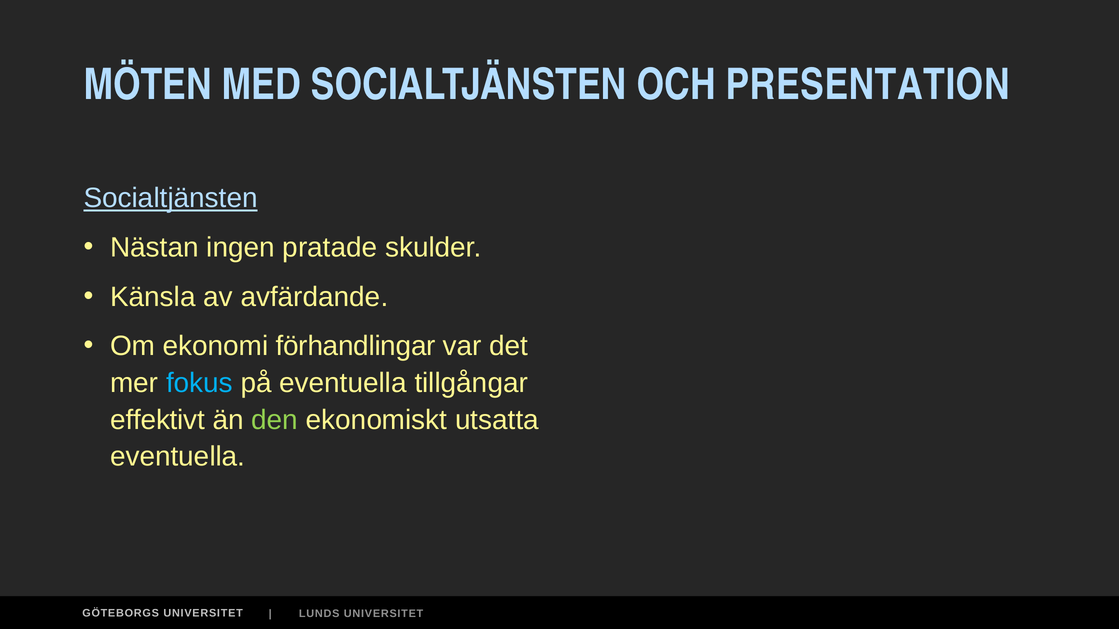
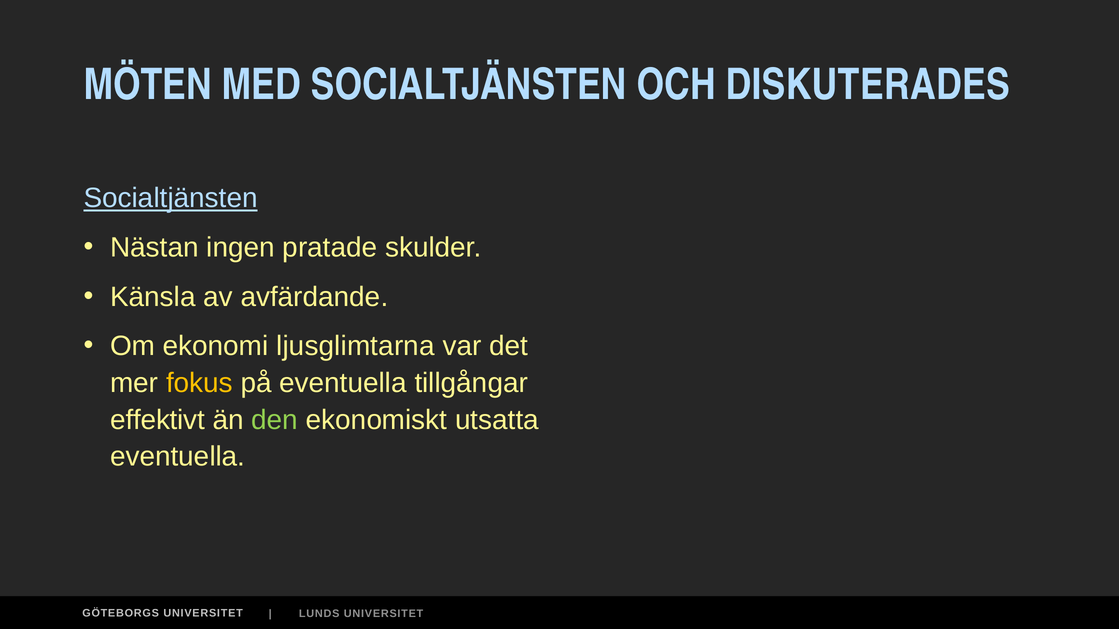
PRESENTATION: PRESENTATION -> DISKUTERADES
förhandlingar: förhandlingar -> ljusglimtarna
fokus colour: light blue -> yellow
